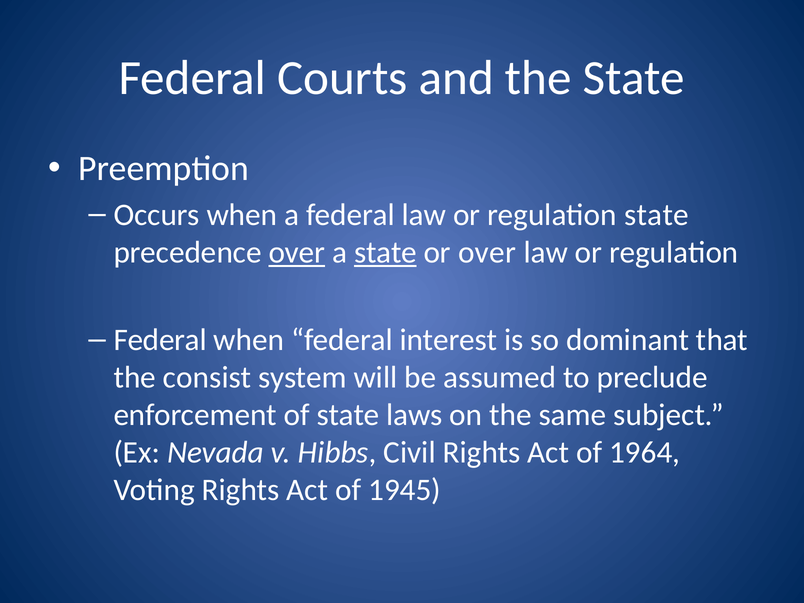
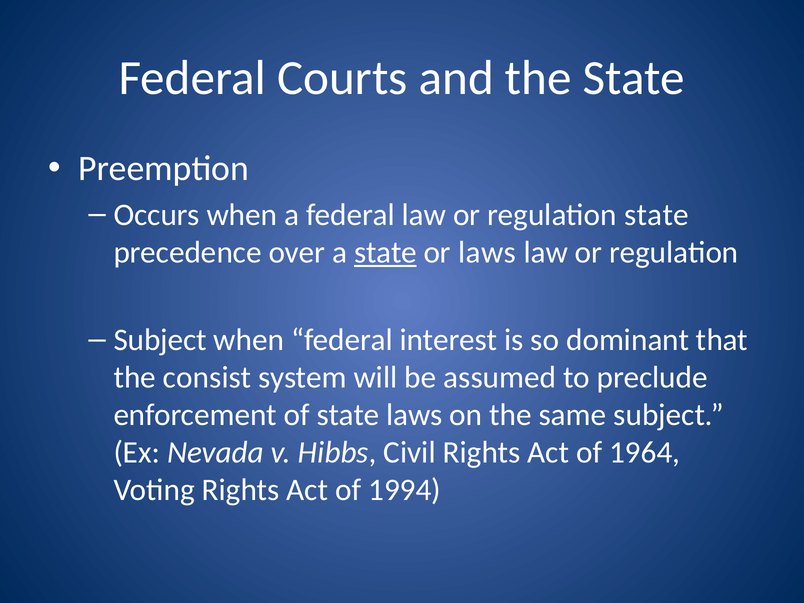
over at (297, 252) underline: present -> none
or over: over -> laws
Federal at (160, 340): Federal -> Subject
1945: 1945 -> 1994
